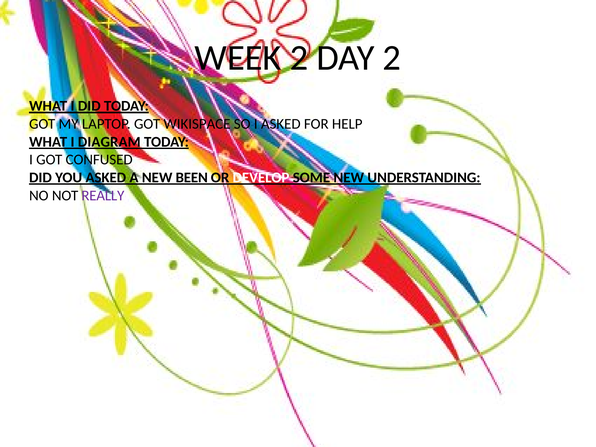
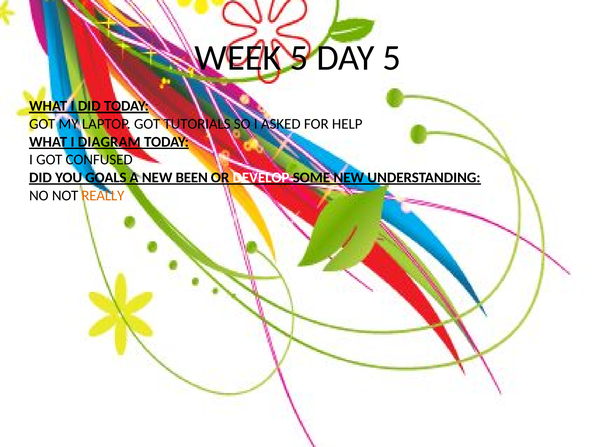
WEEK 2: 2 -> 5
DAY 2: 2 -> 5
WIKISPACE: WIKISPACE -> TUTORIALS
YOU ASKED: ASKED -> GOALS
REALLY colour: purple -> orange
